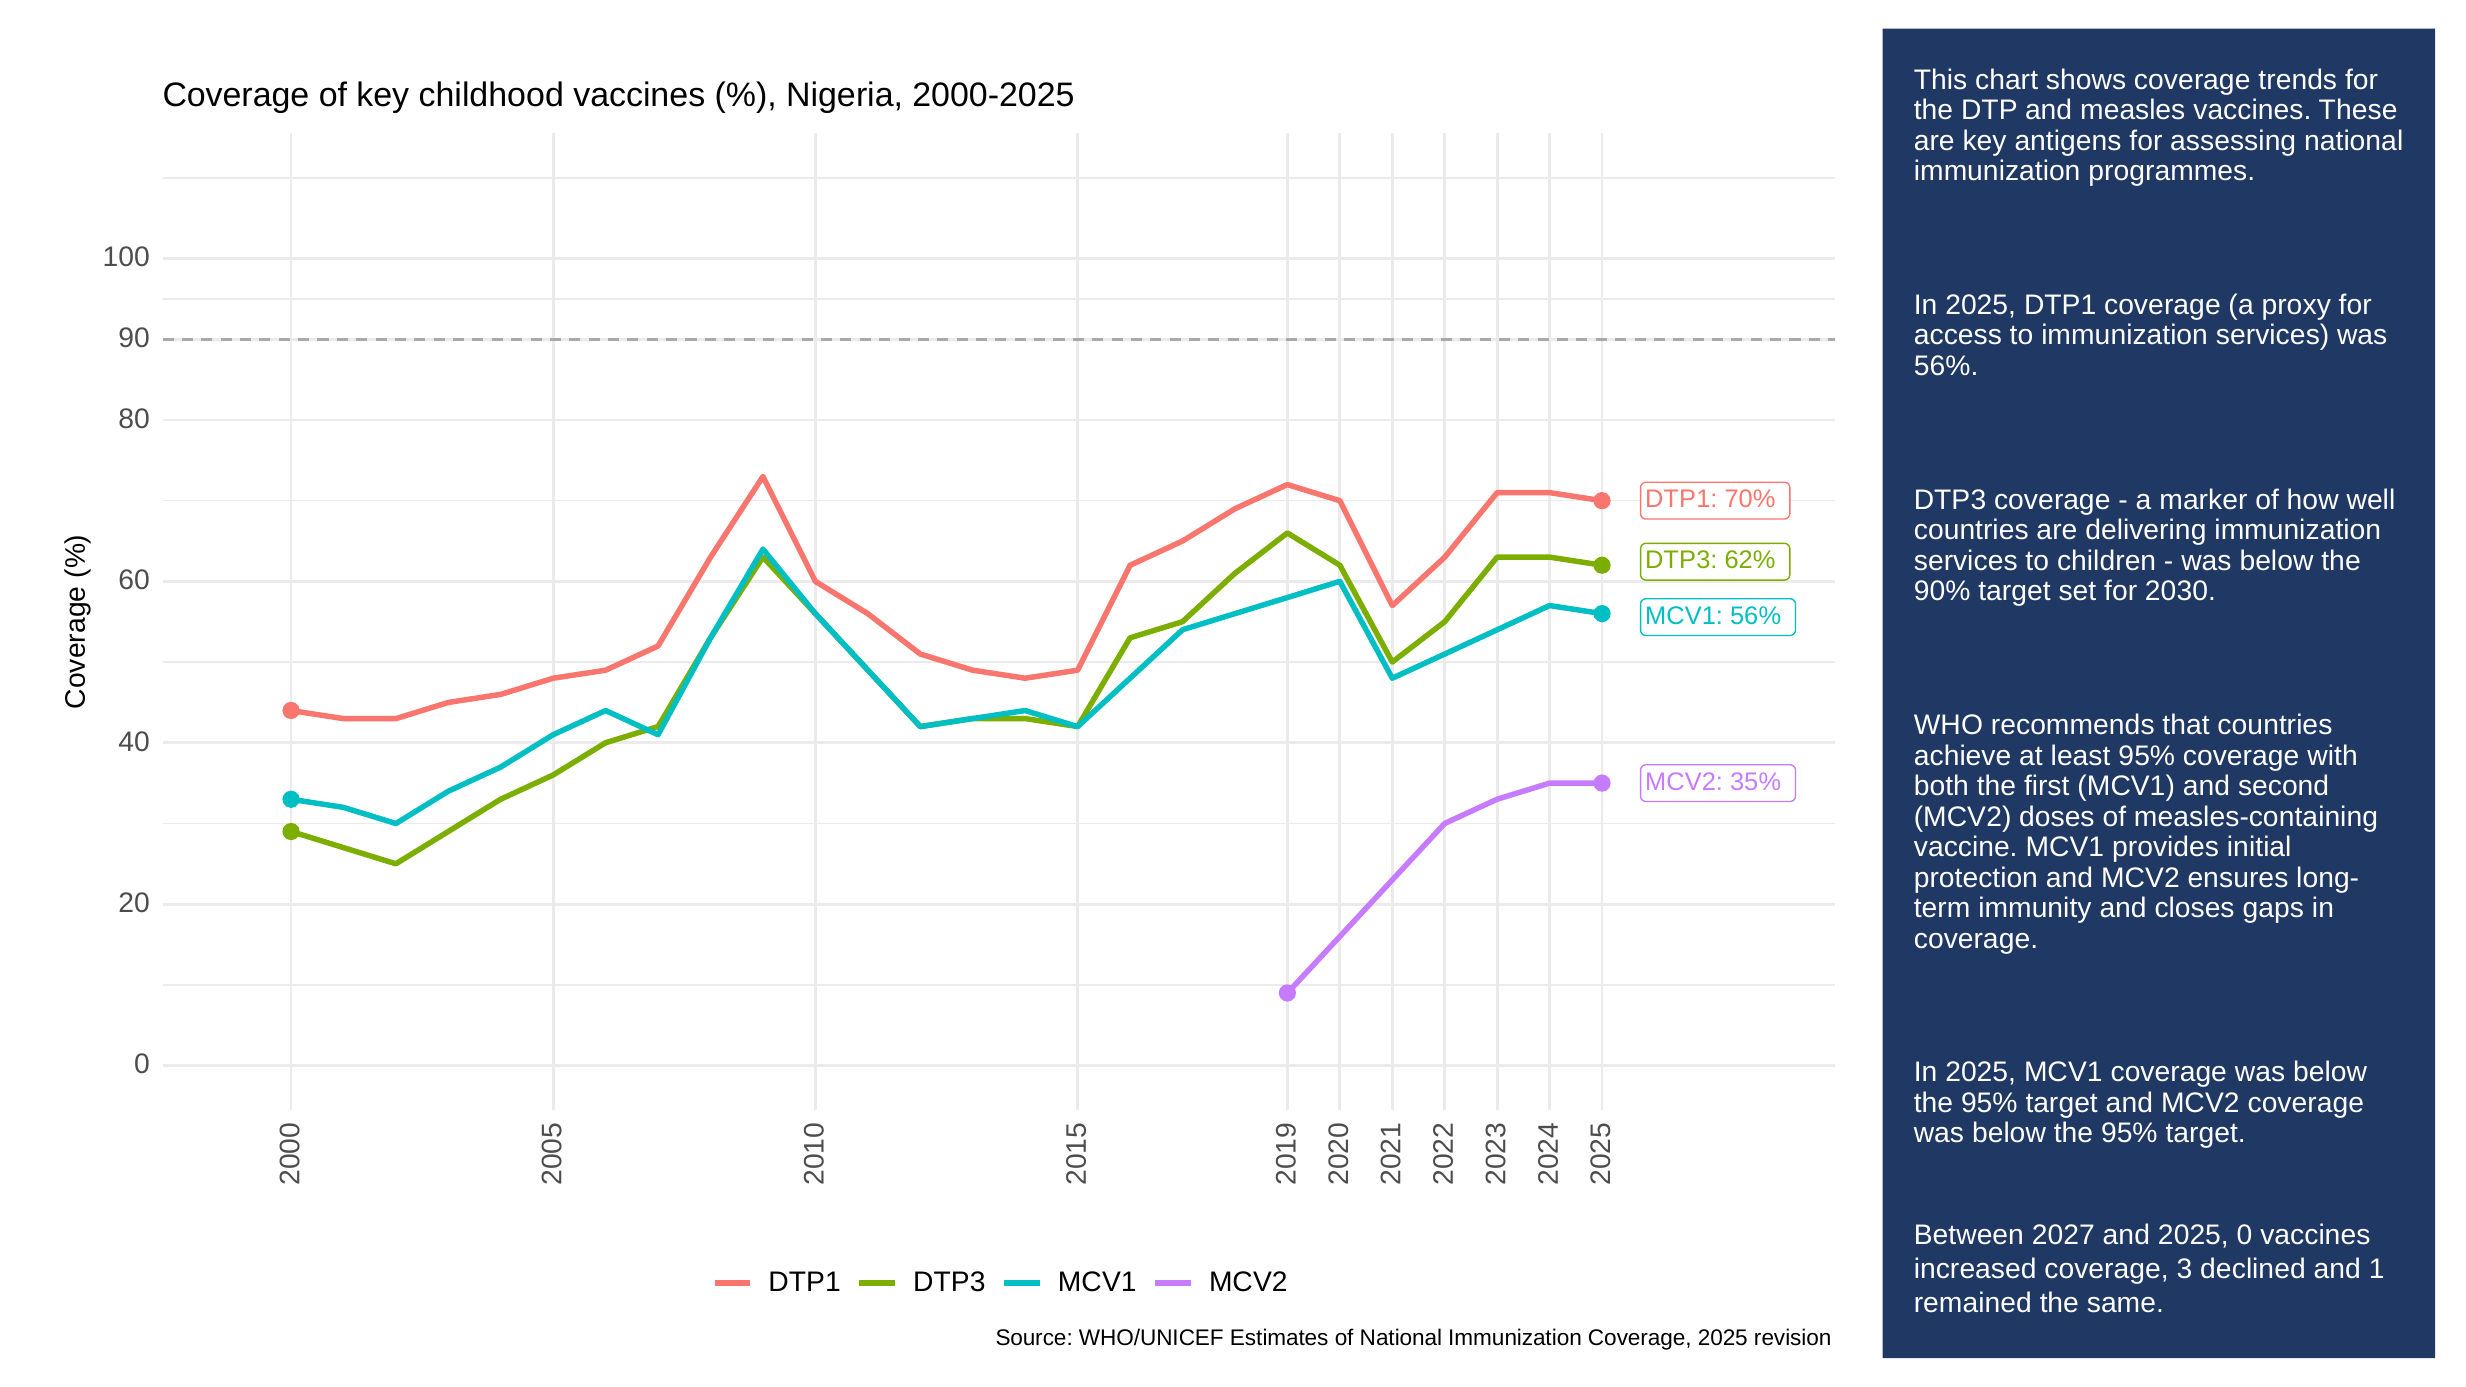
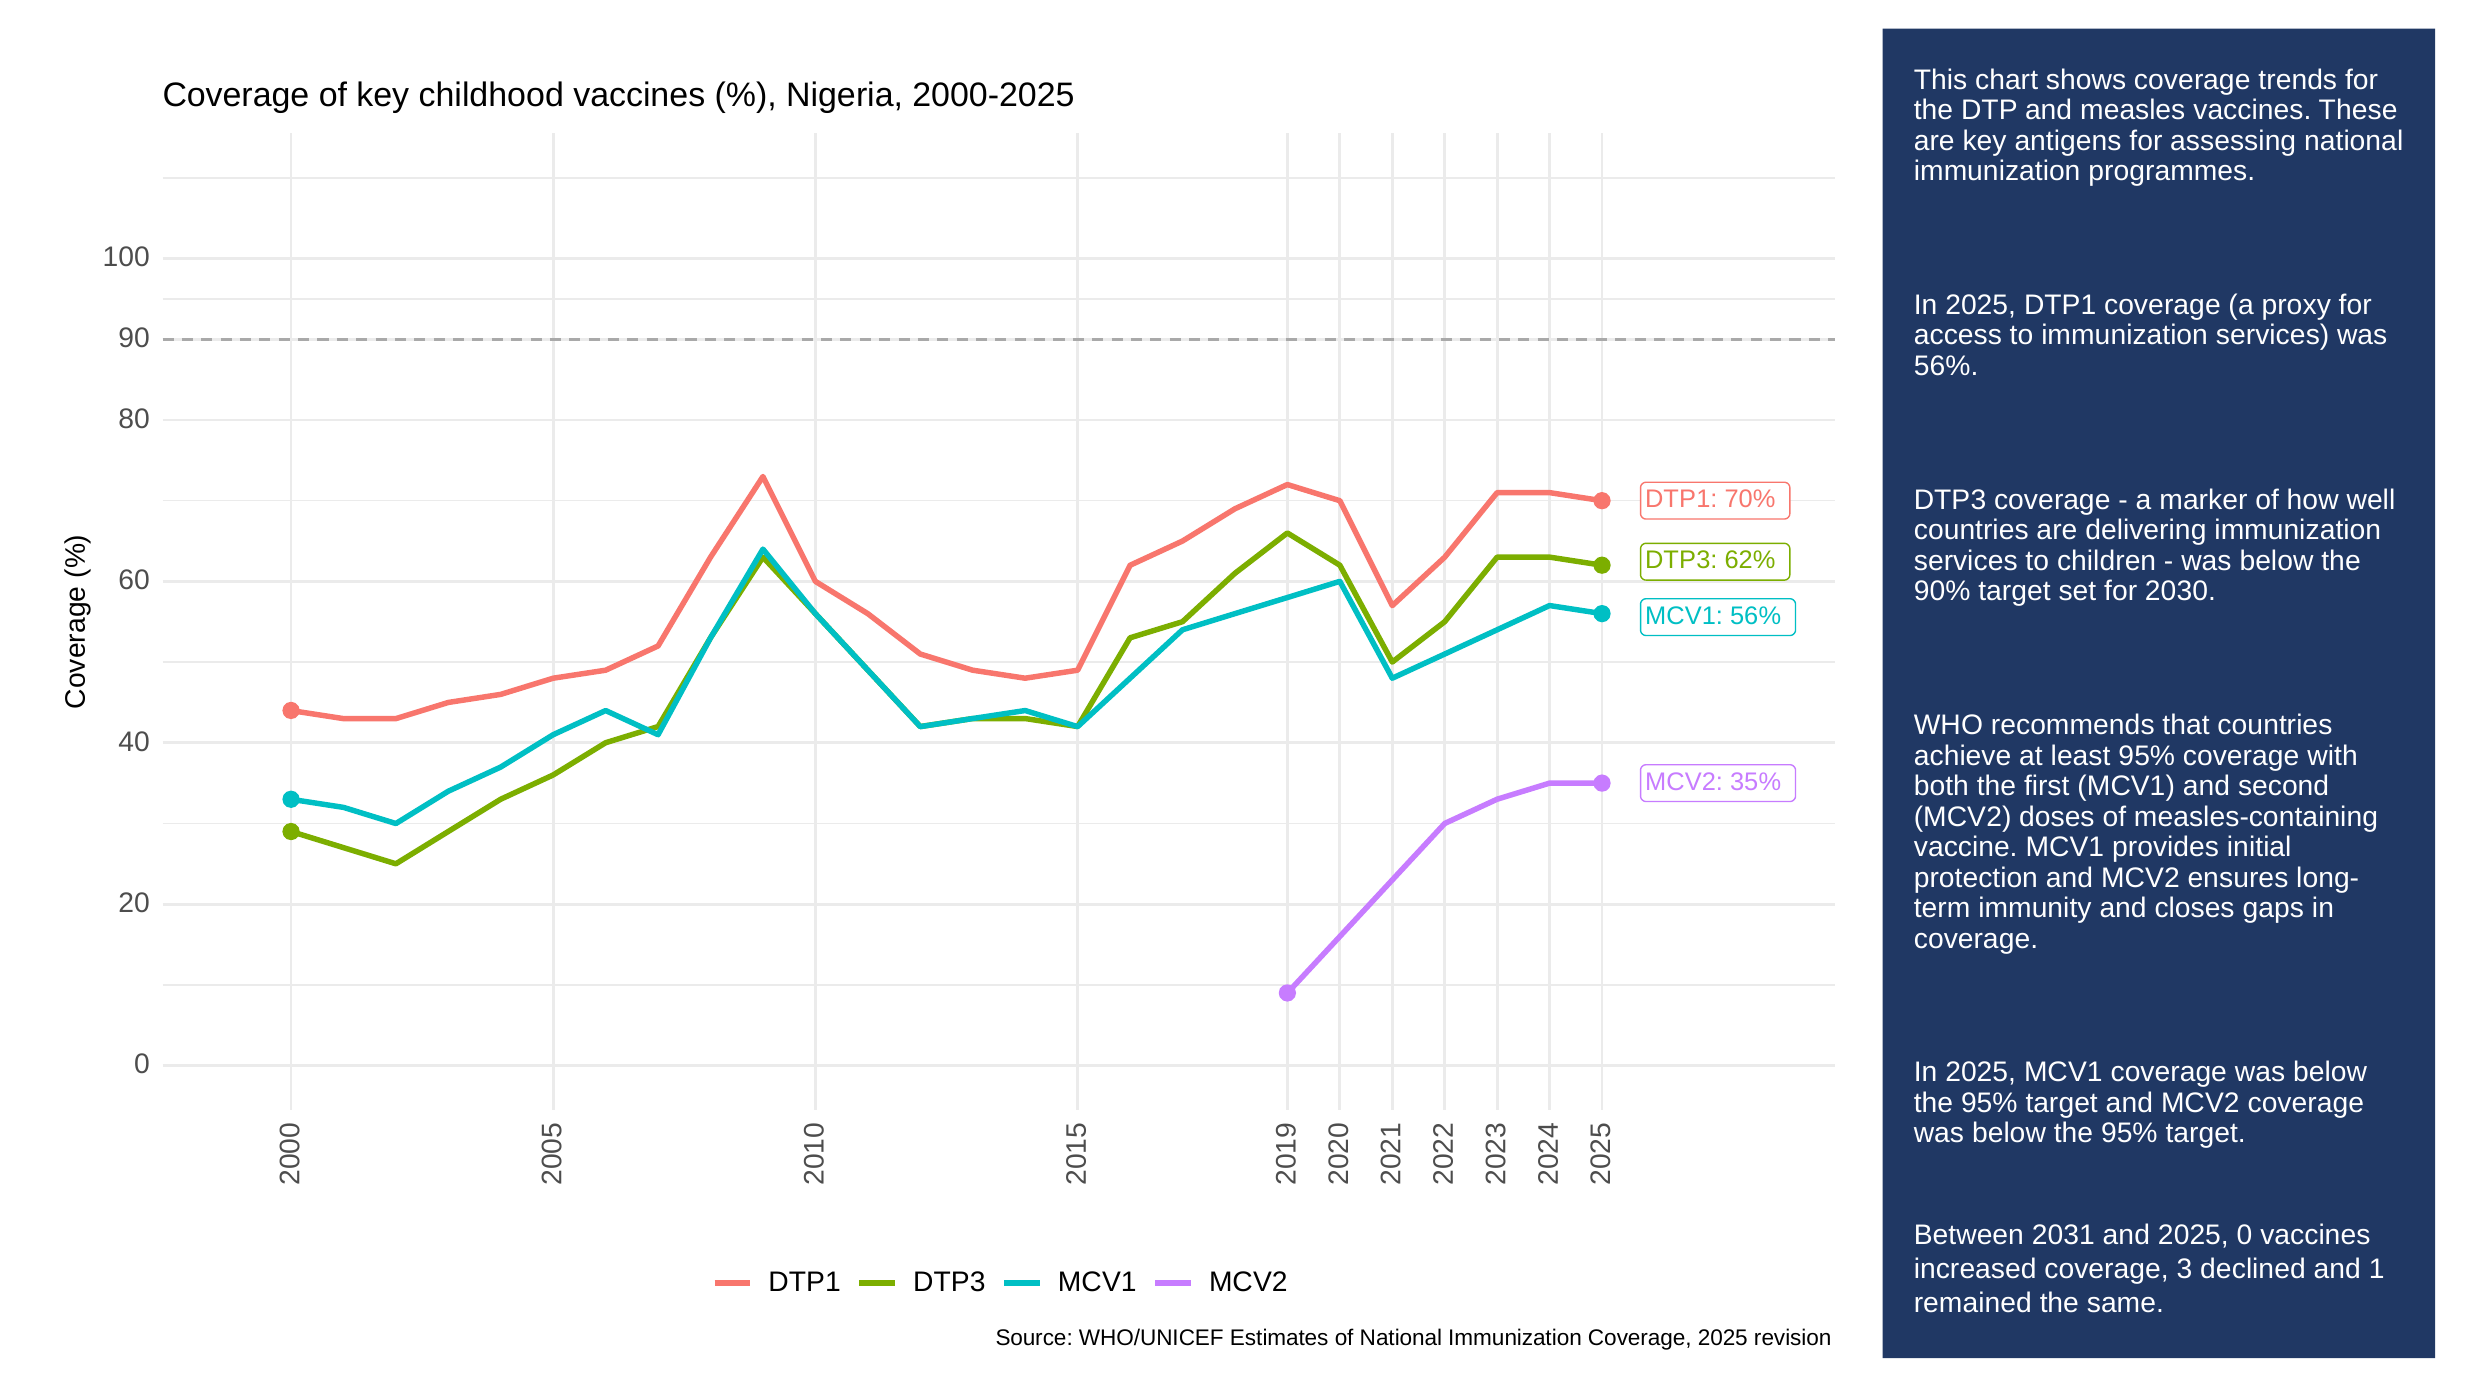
2027: 2027 -> 2031
